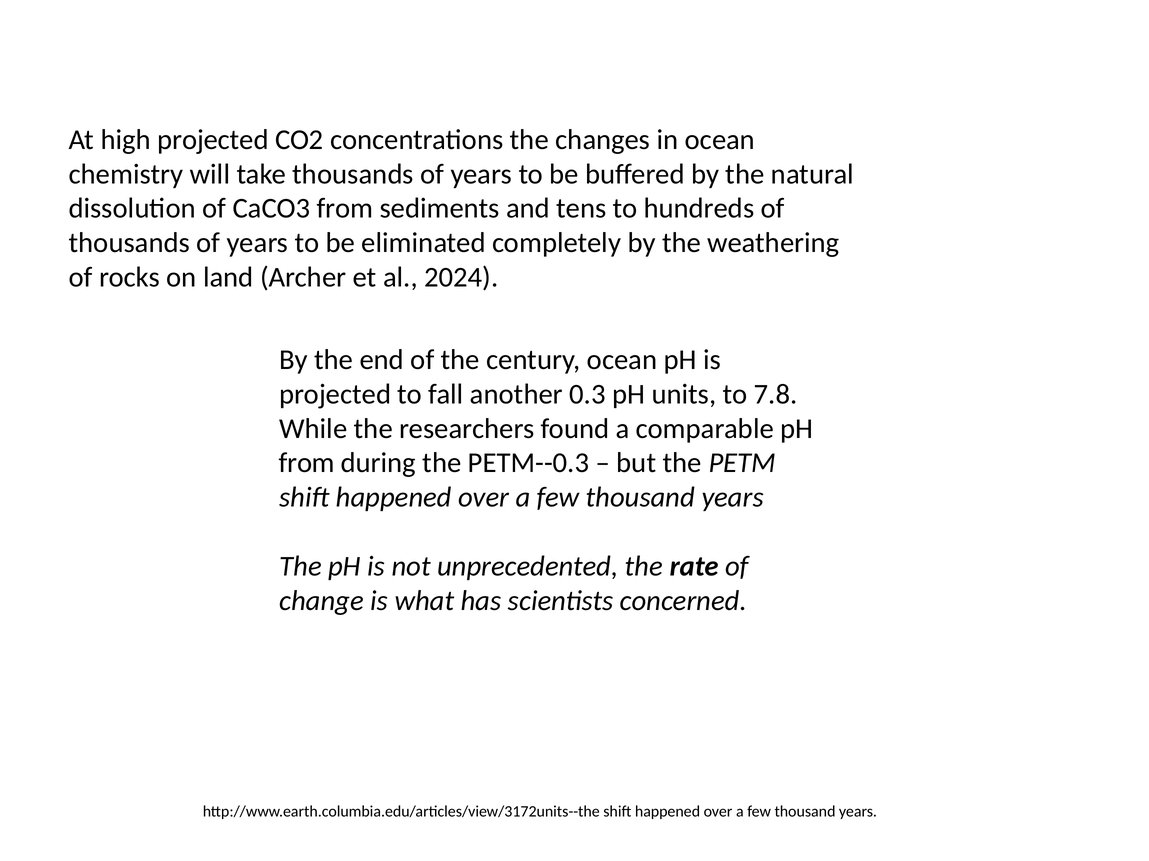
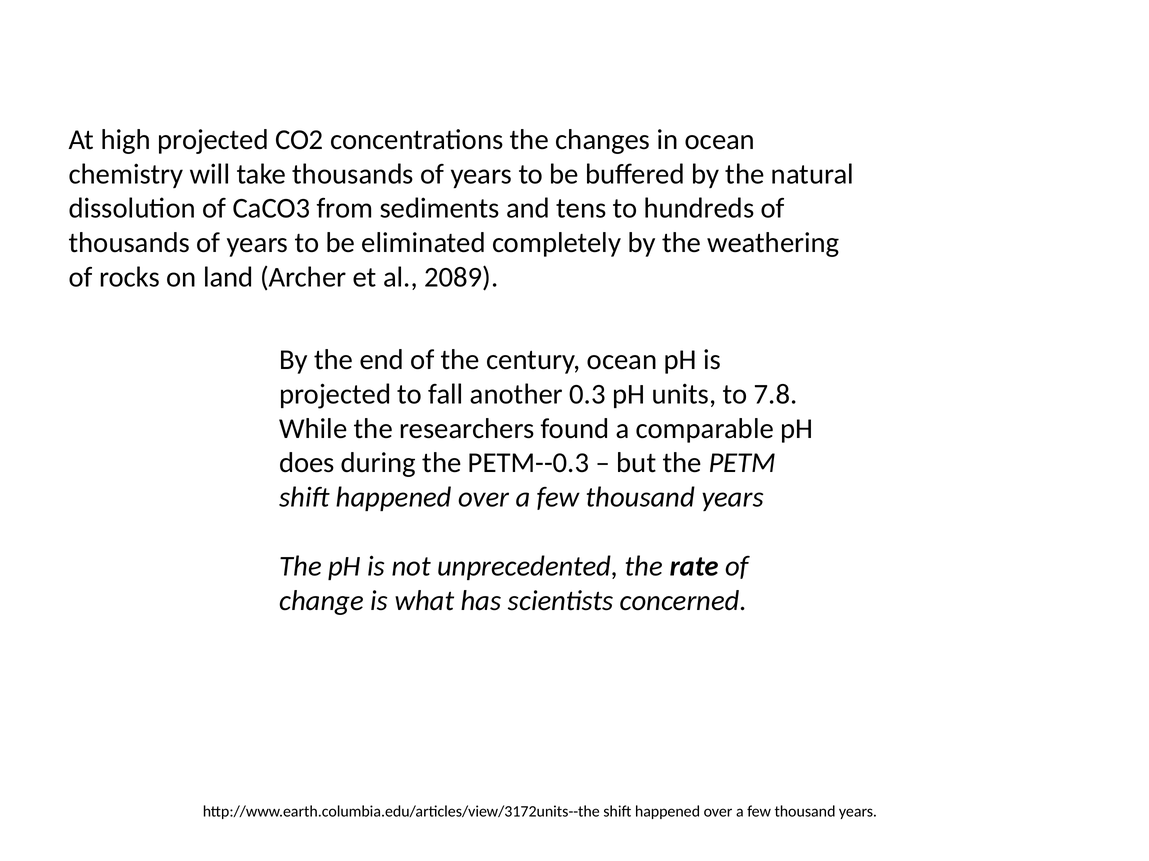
2024: 2024 -> 2089
from at (307, 463): from -> does
